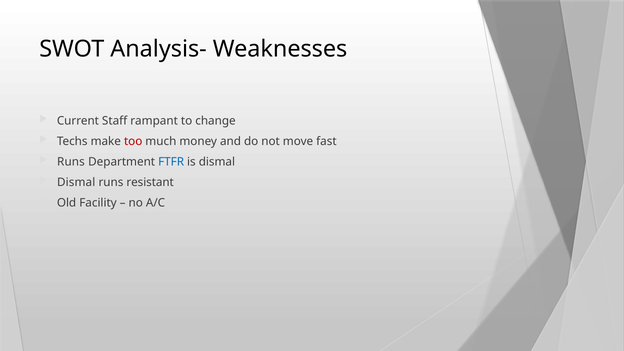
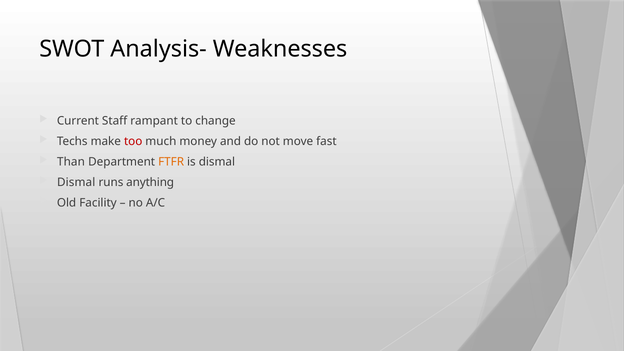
Runs at (71, 162): Runs -> Than
FTFR colour: blue -> orange
resistant: resistant -> anything
